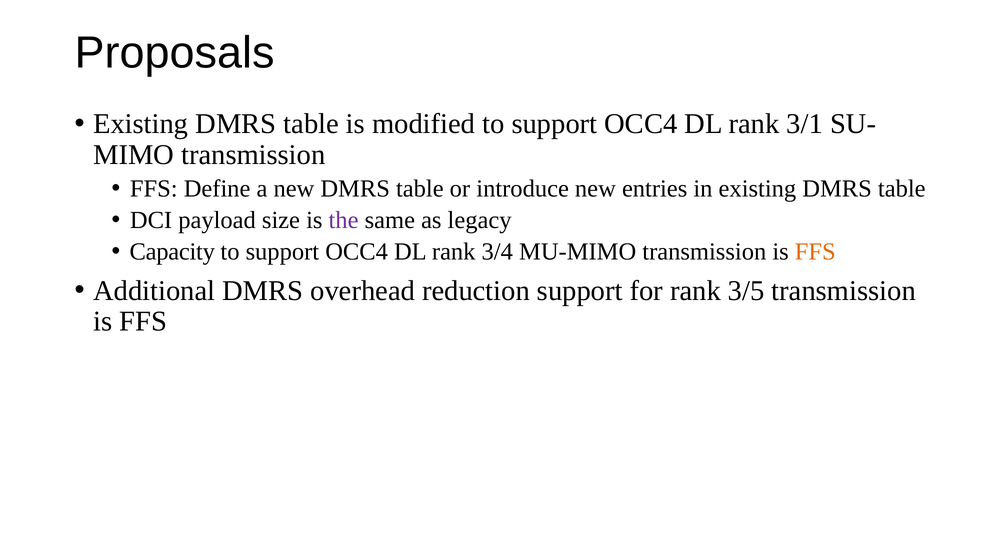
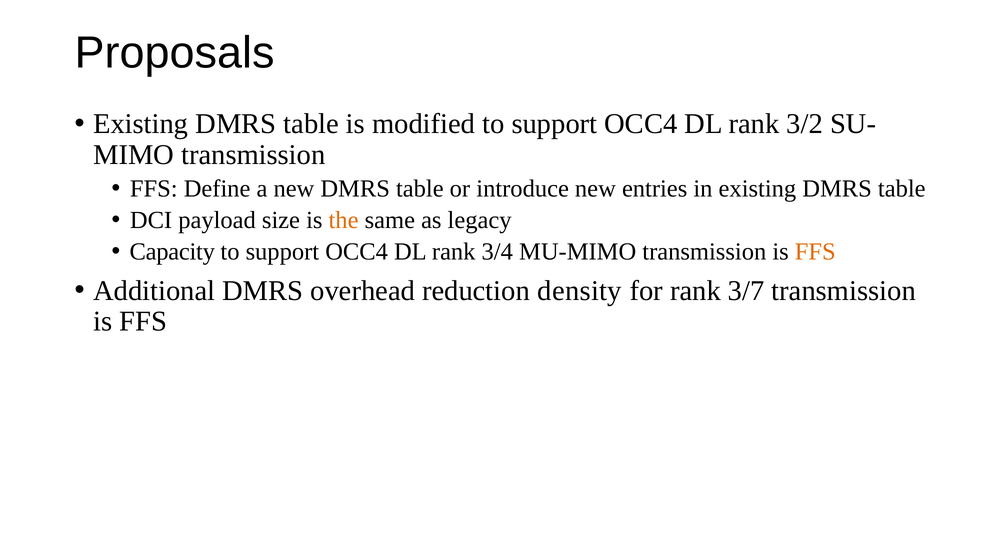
3/1: 3/1 -> 3/2
the colour: purple -> orange
reduction support: support -> density
3/5: 3/5 -> 3/7
